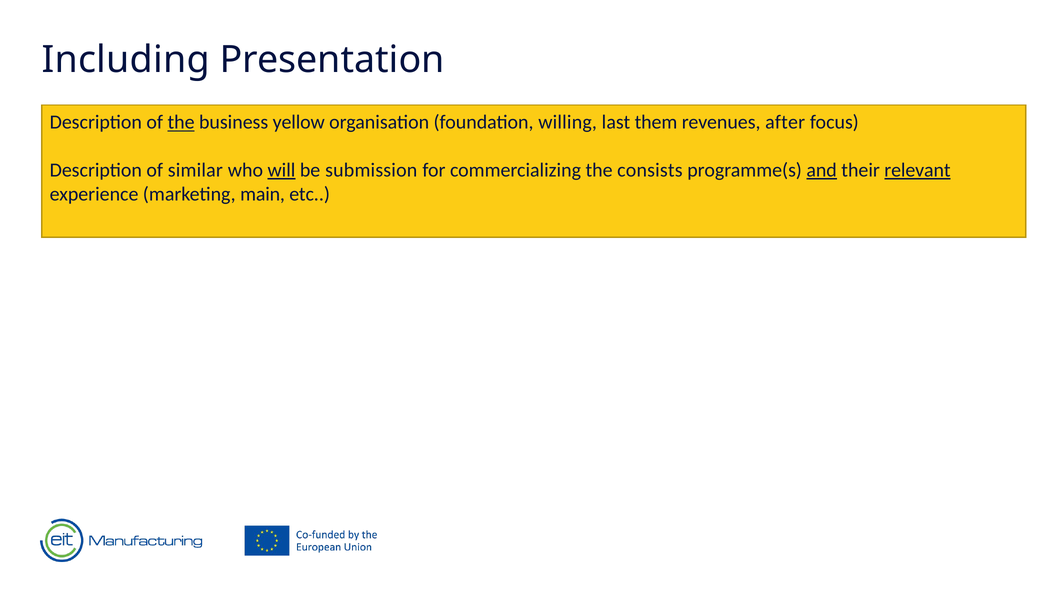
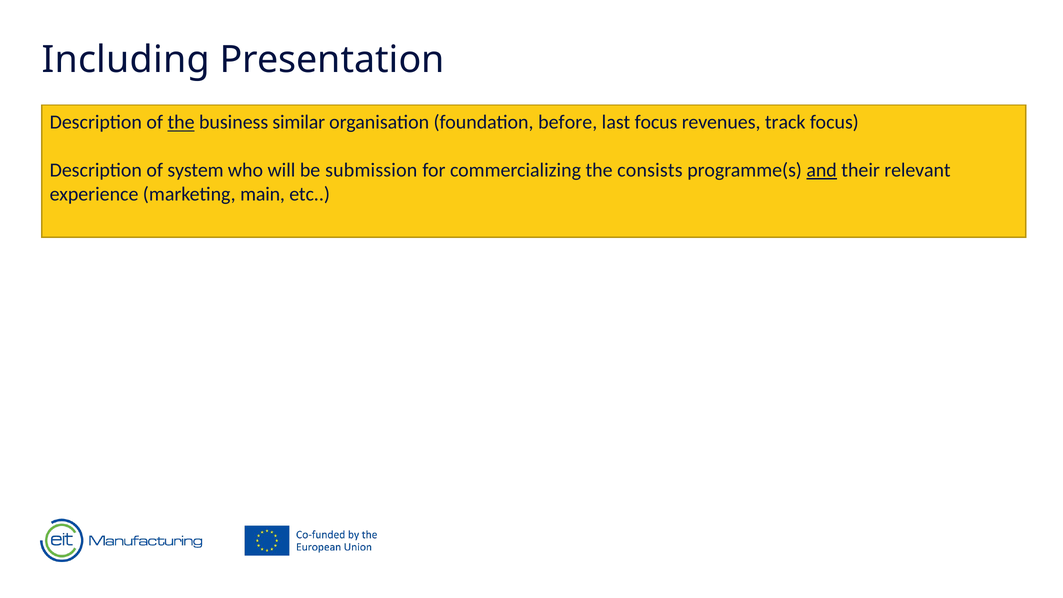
yellow: yellow -> similar
willing: willing -> before
last them: them -> focus
after: after -> track
similar: similar -> system
will underline: present -> none
relevant underline: present -> none
